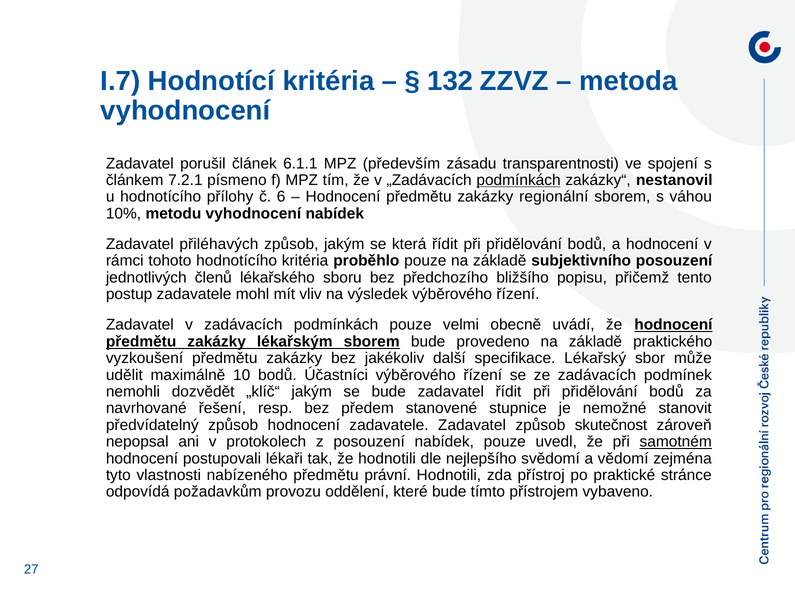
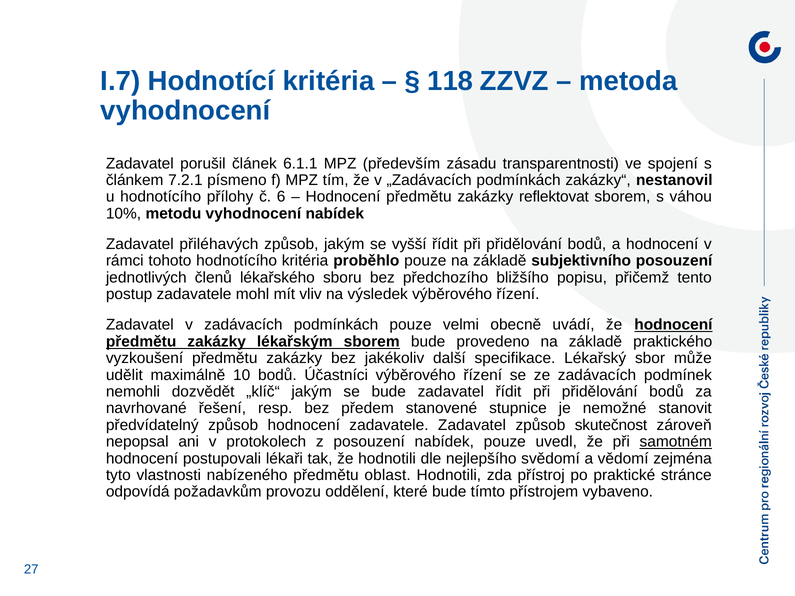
132: 132 -> 118
podmínkách at (519, 180) underline: present -> none
regionální: regionální -> reflektovat
která: která -> vyšší
právní: právní -> oblast
